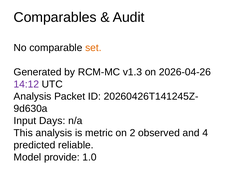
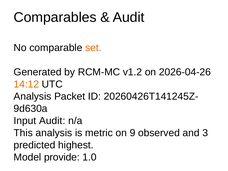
v1.3: v1.3 -> v1.2
14:12 colour: purple -> orange
Input Days: Days -> Audit
2: 2 -> 9
4: 4 -> 3
reliable: reliable -> highest
